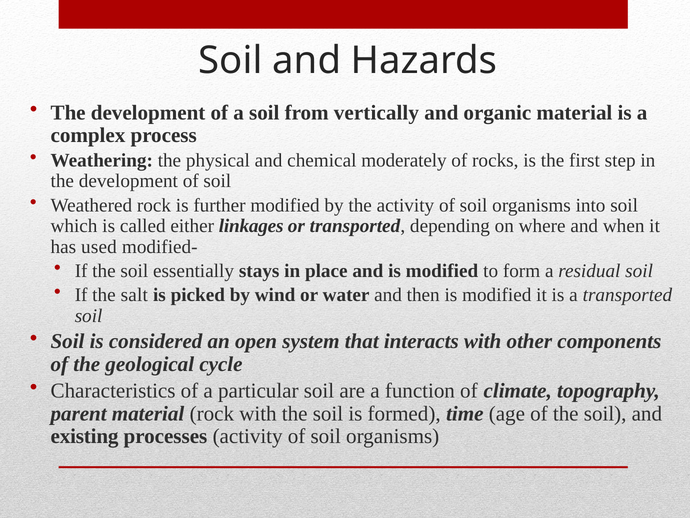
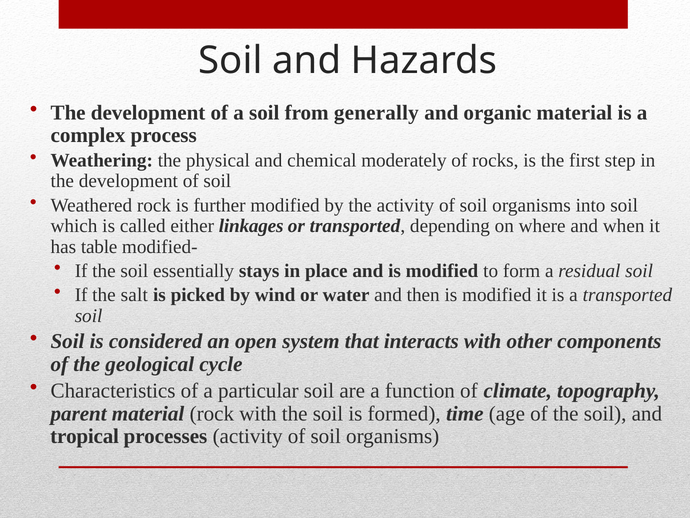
vertically: vertically -> generally
used: used -> table
existing: existing -> tropical
